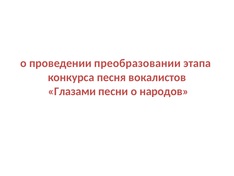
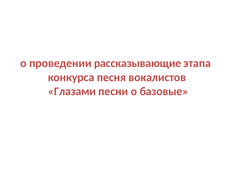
преобразовании: преобразовании -> рассказывающие
народов: народов -> базовые
